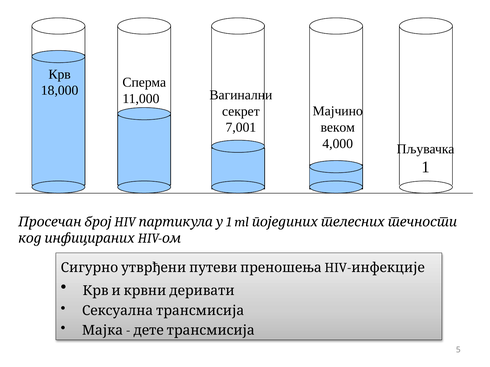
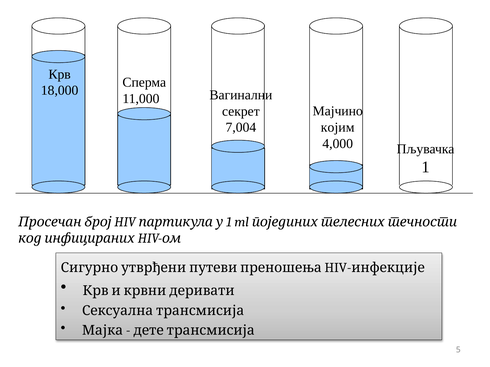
веком: веком -> којим
7,001: 7,001 -> 7,004
